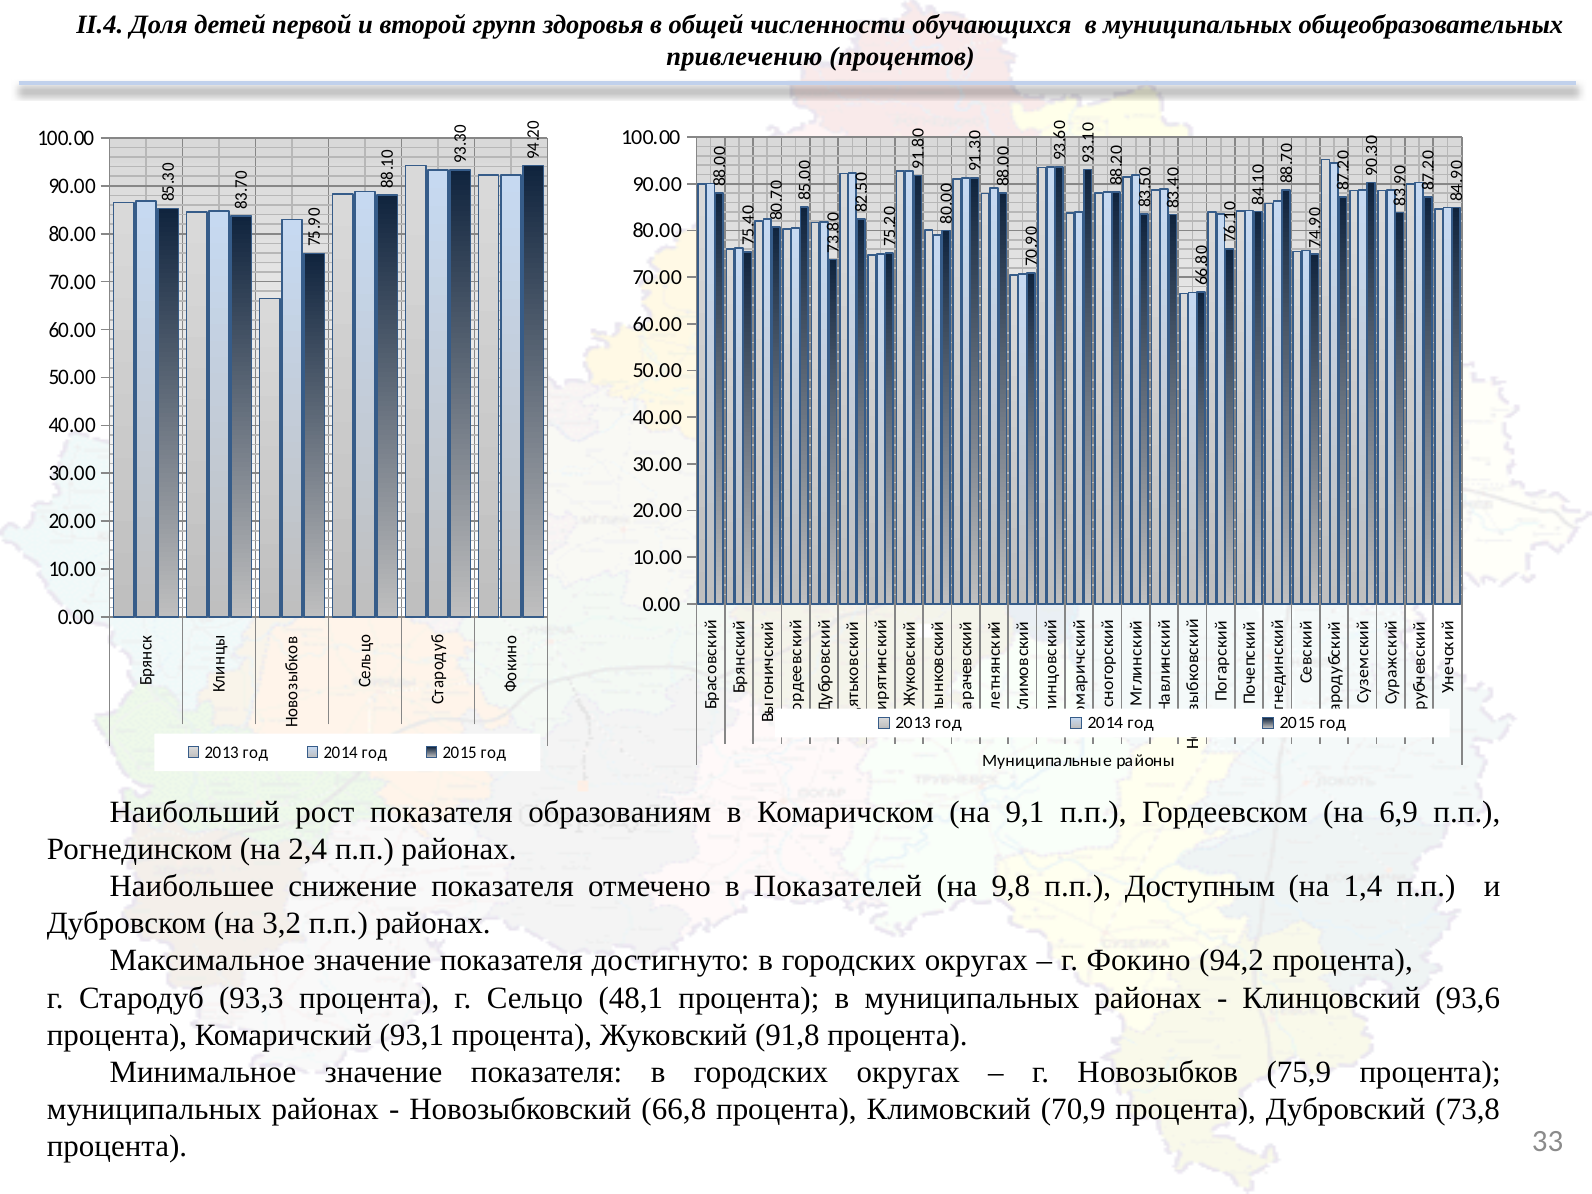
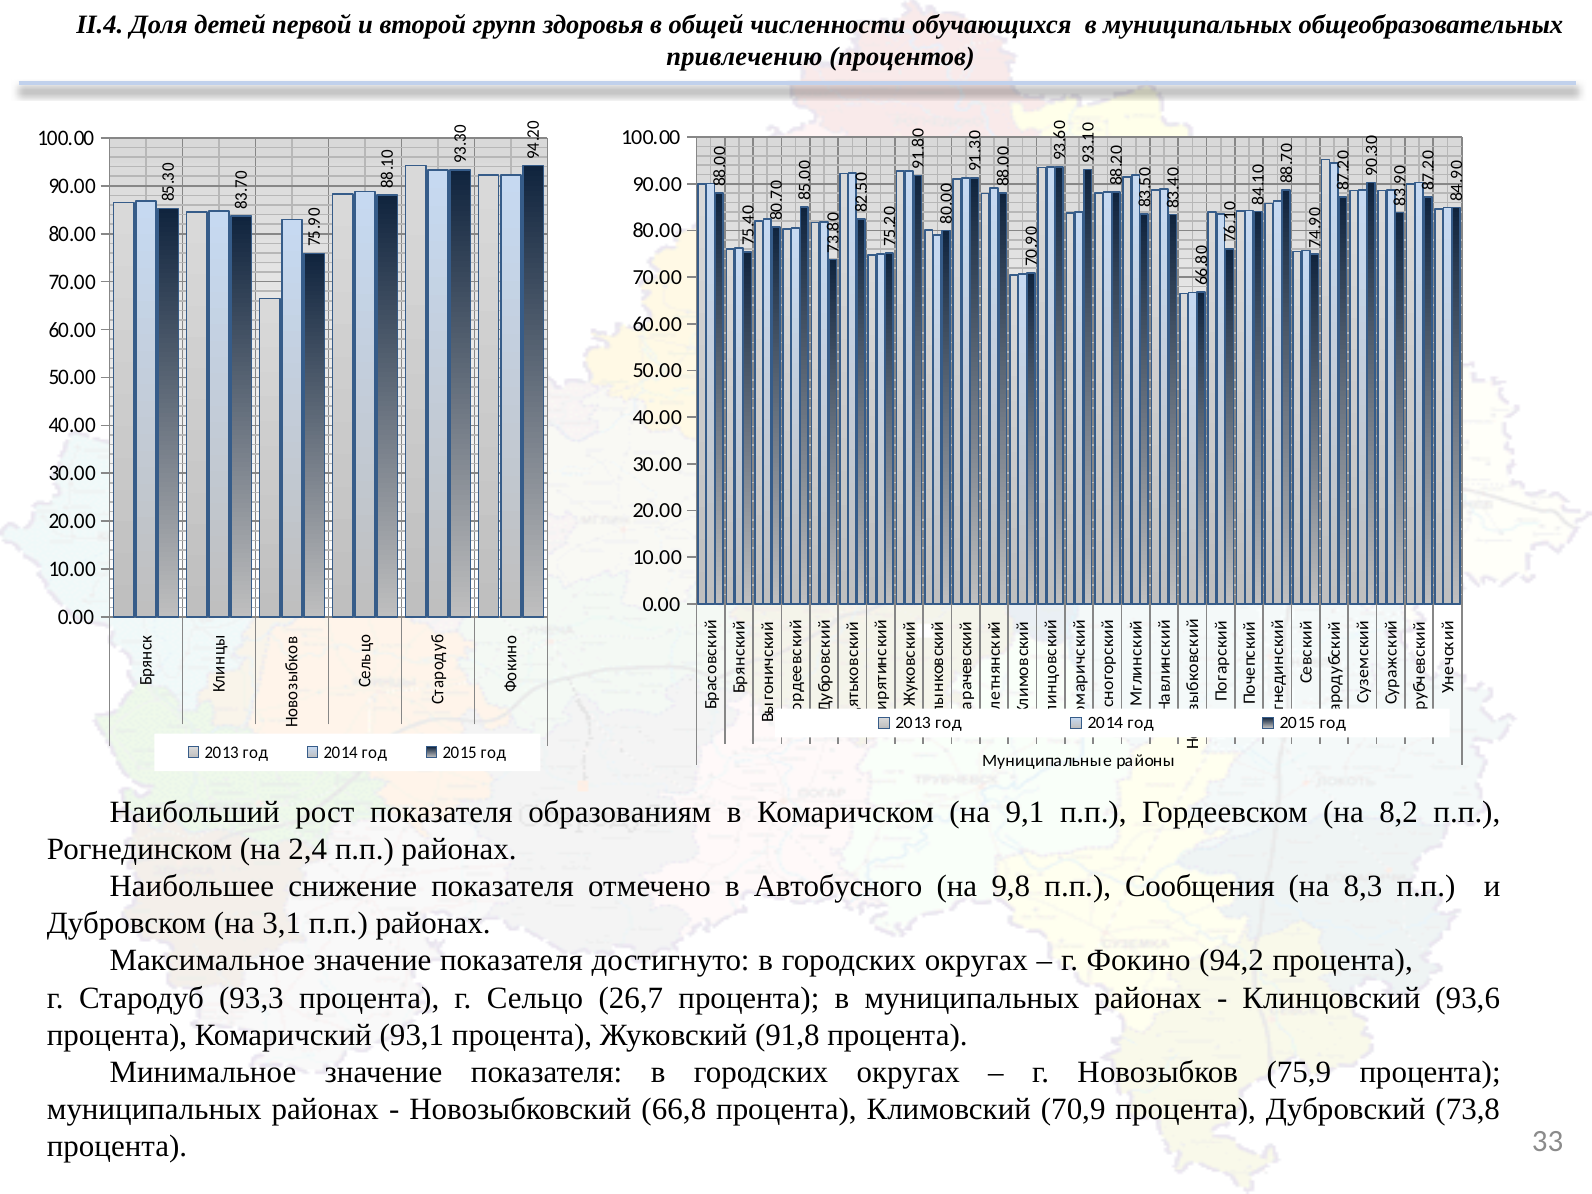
6,9: 6,9 -> 8,2
Показателей: Показателей -> Автобусного
Доступным: Доступным -> Сообщения
1,4: 1,4 -> 8,3
3,2: 3,2 -> 3,1
48,1: 48,1 -> 26,7
